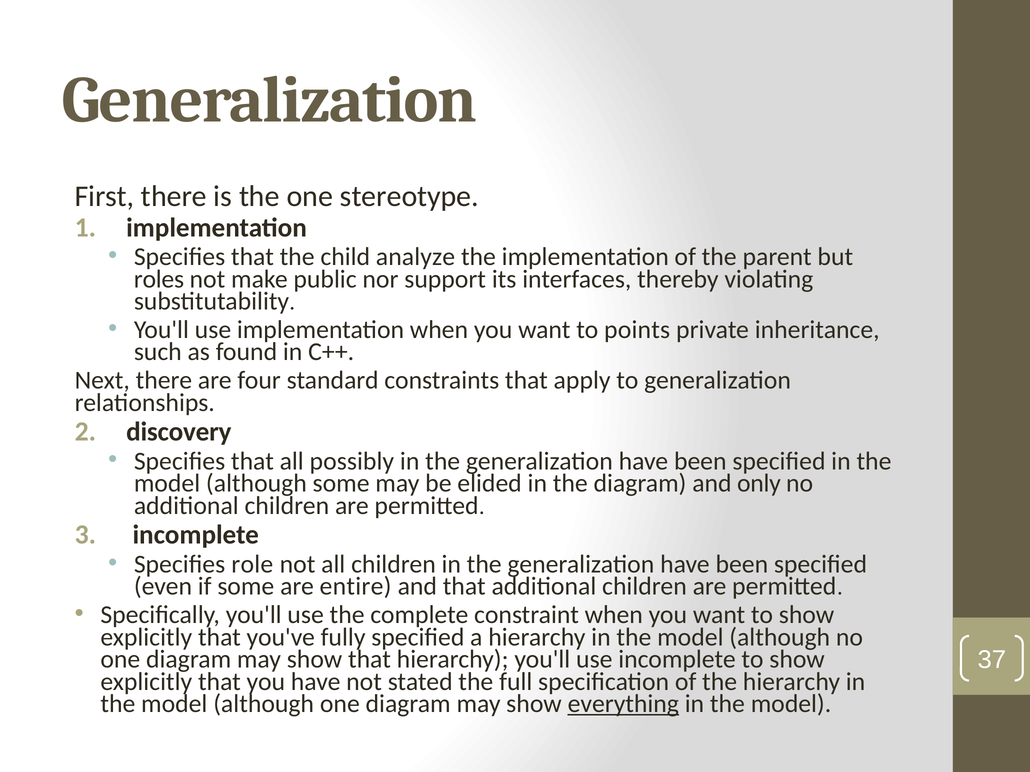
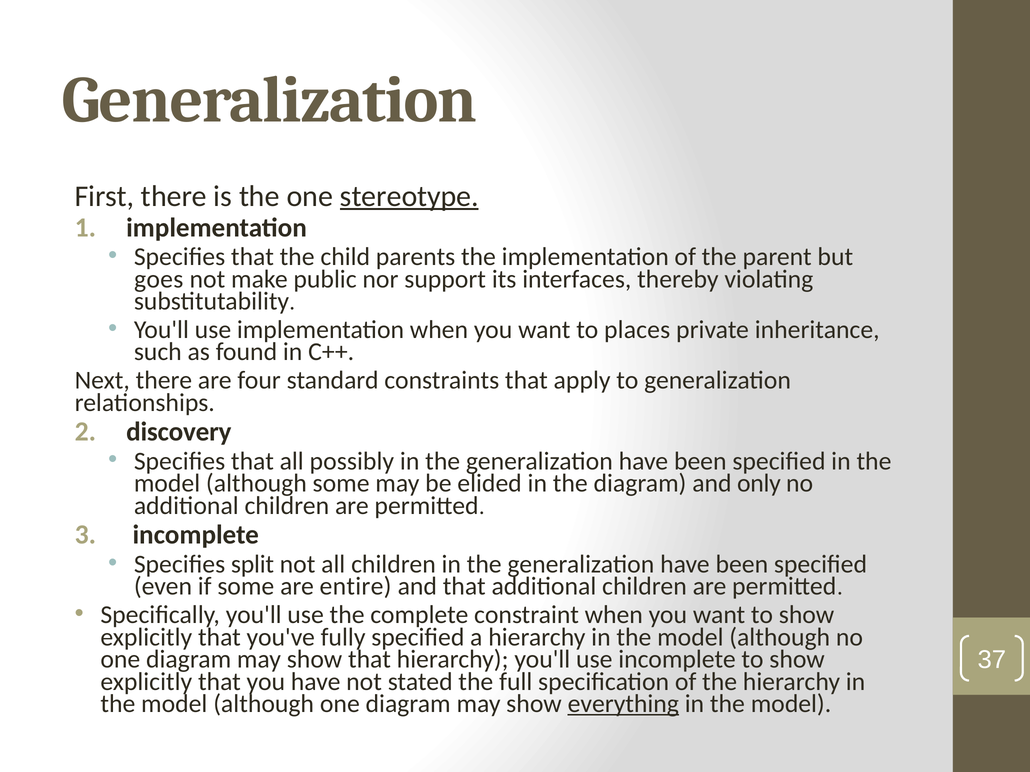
stereotype underline: none -> present
analyze: analyze -> parents
roles: roles -> goes
points: points -> places
role: role -> split
